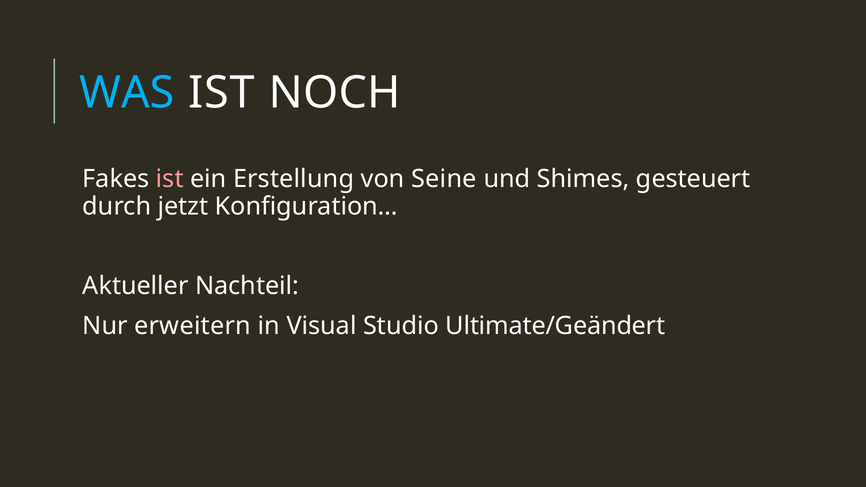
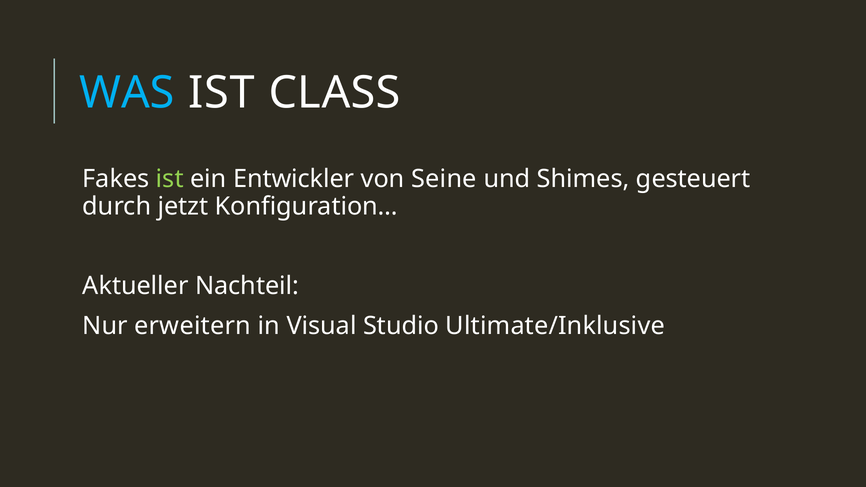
NOCH: NOCH -> CLASS
ist at (170, 179) colour: pink -> light green
Erstellung: Erstellung -> Entwickler
Ultimate/Geändert: Ultimate/Geändert -> Ultimate/Inklusive
